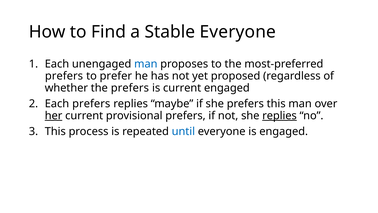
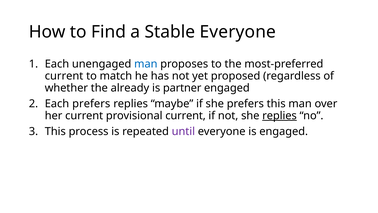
prefers at (64, 76): prefers -> current
prefer: prefer -> match
the prefers: prefers -> already
is current: current -> partner
her underline: present -> none
provisional prefers: prefers -> current
until colour: blue -> purple
